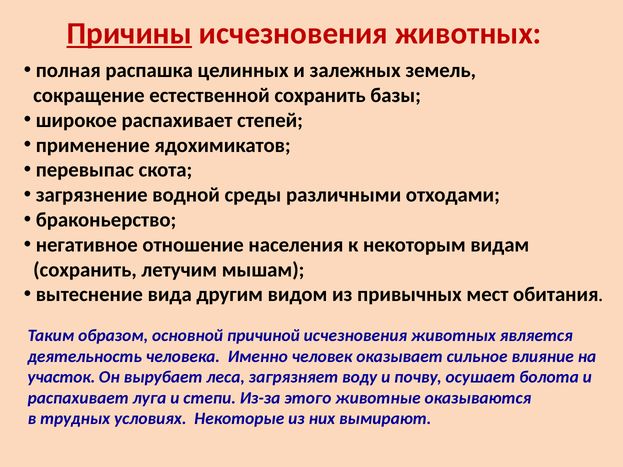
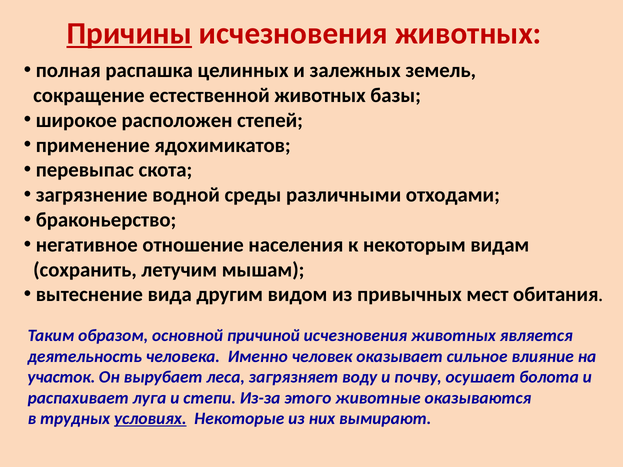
естественной сохранить: сохранить -> животных
широкое распахивает: распахивает -> расположен
условиях underline: none -> present
